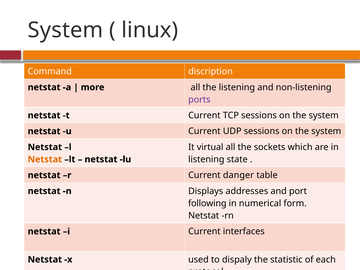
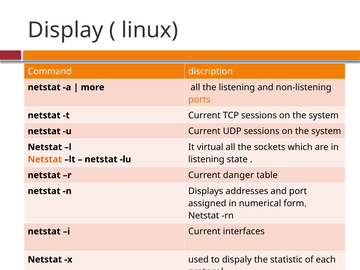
System at (65, 30): System -> Display
ports colour: purple -> orange
following: following -> assigned
